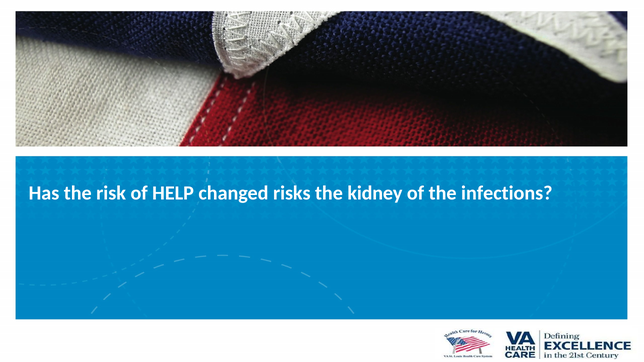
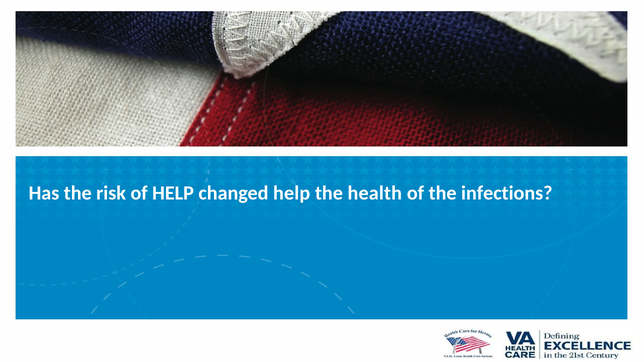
changed risks: risks -> help
kidney: kidney -> health
